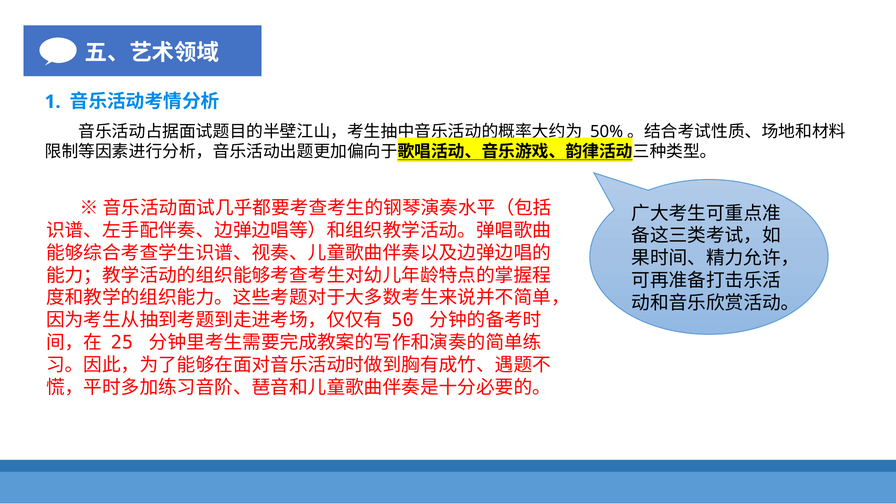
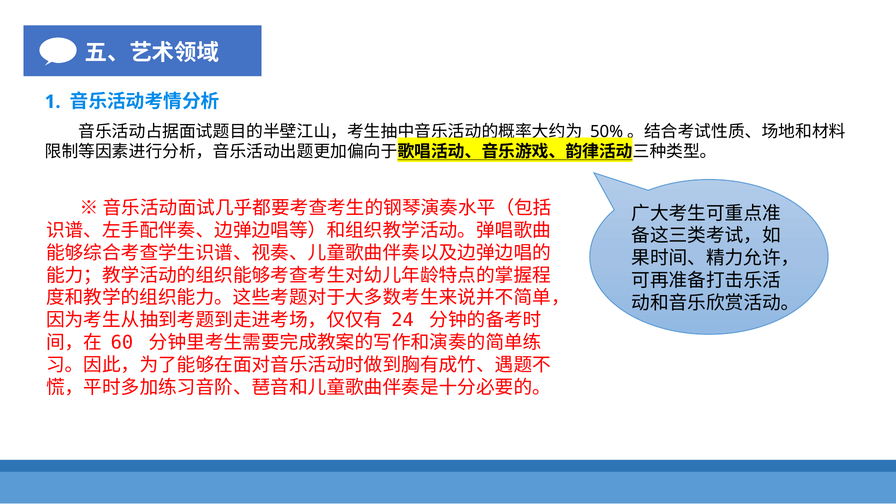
50: 50 -> 24
25: 25 -> 60
